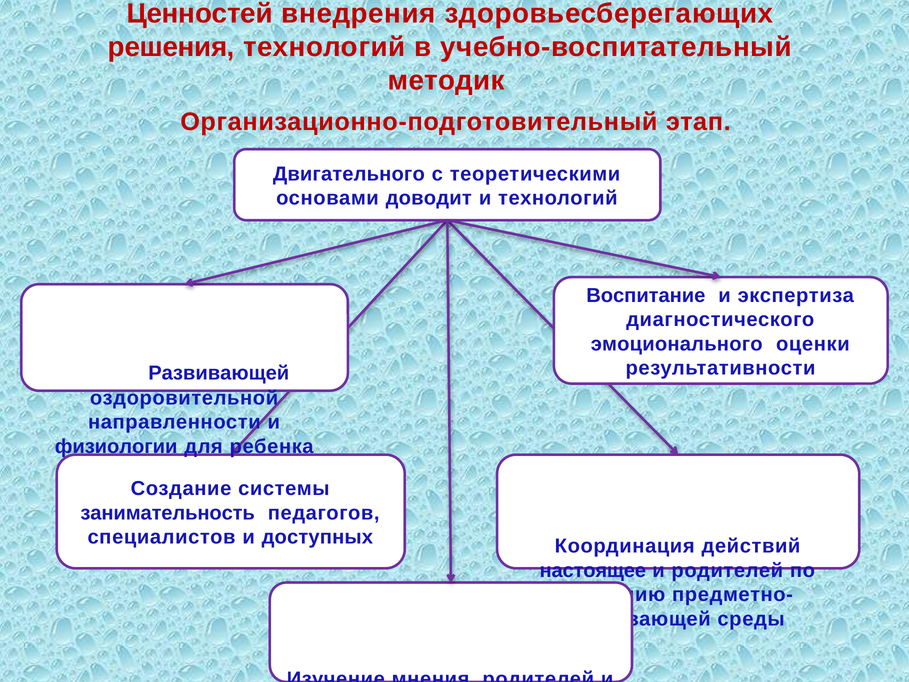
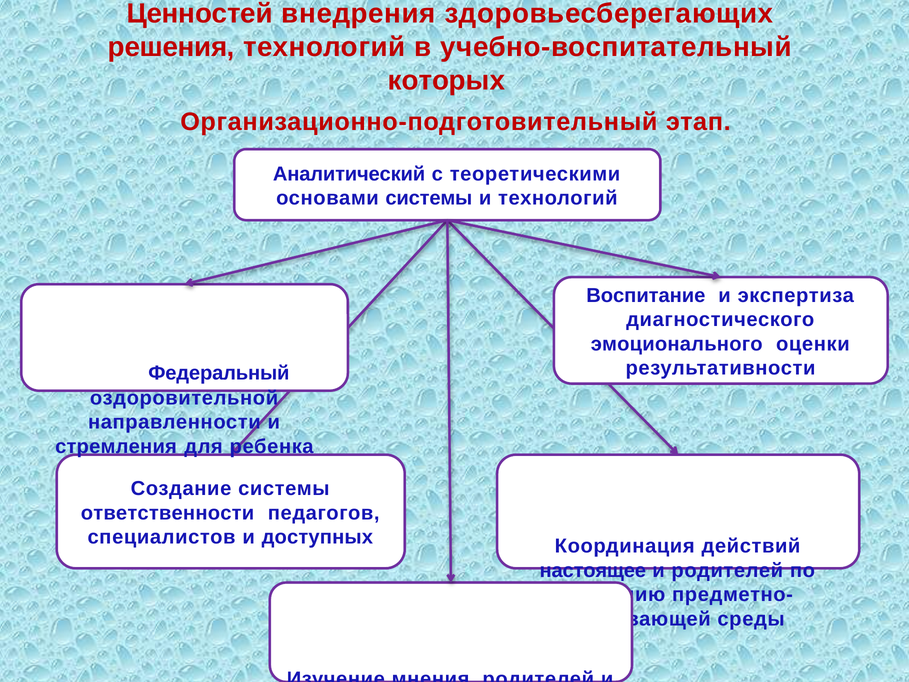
методик: методик -> которых
Двигательного: Двигательного -> Аналитический
основами доводит: доводит -> системы
Развивающей at (219, 373): Развивающей -> Федеральный
физиологии: физиологии -> стремления
занимательность: занимательность -> ответственности
